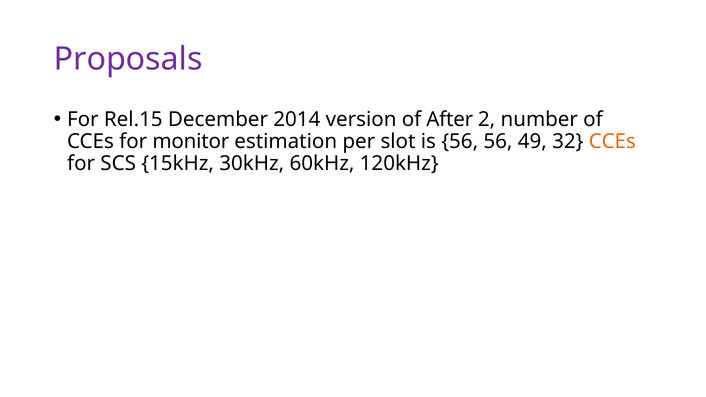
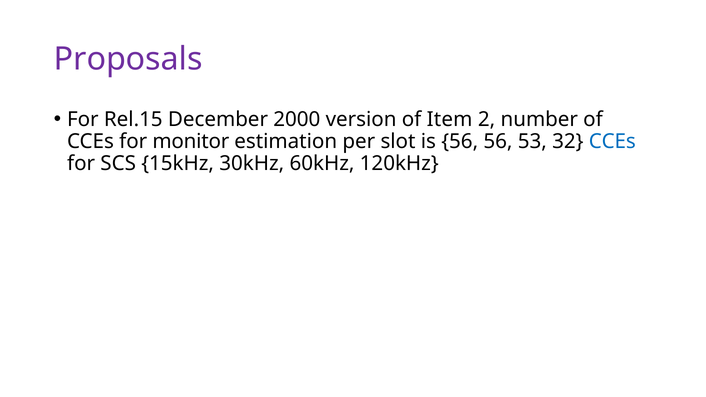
2014: 2014 -> 2000
After: After -> Item
49: 49 -> 53
CCEs at (612, 142) colour: orange -> blue
